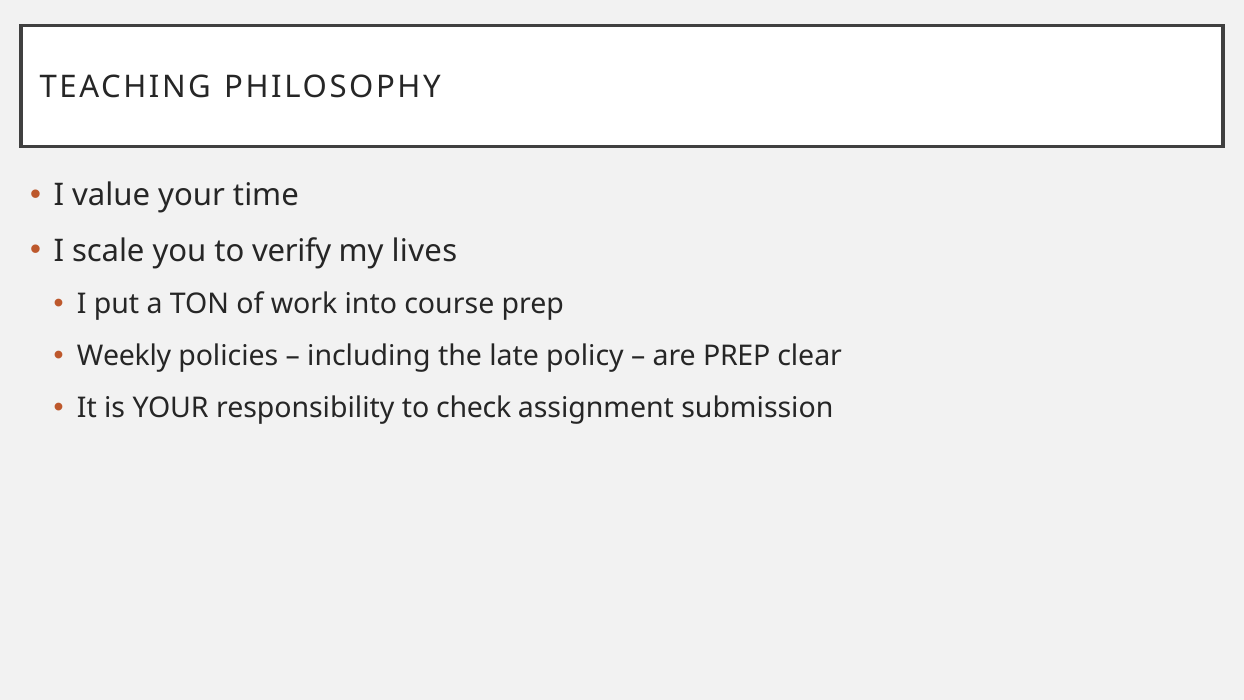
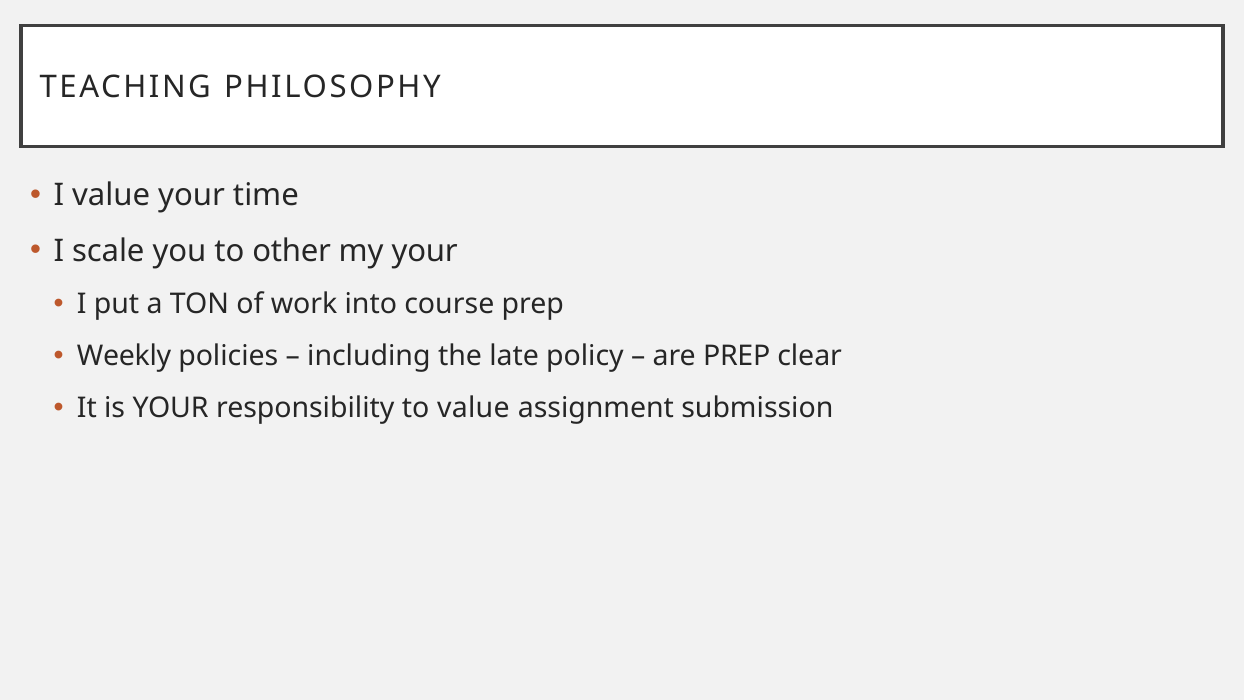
verify: verify -> other
my lives: lives -> your
to check: check -> value
